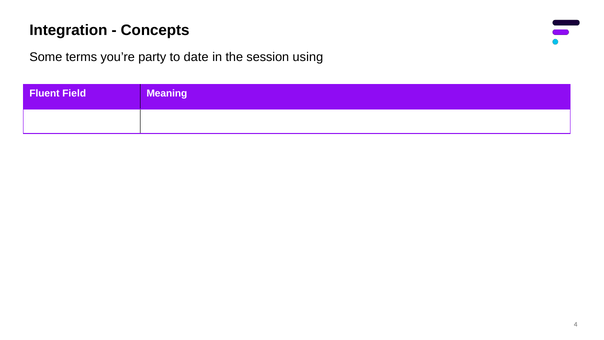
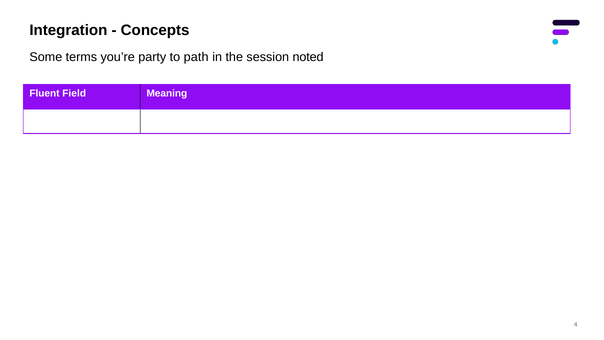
date: date -> path
using: using -> noted
